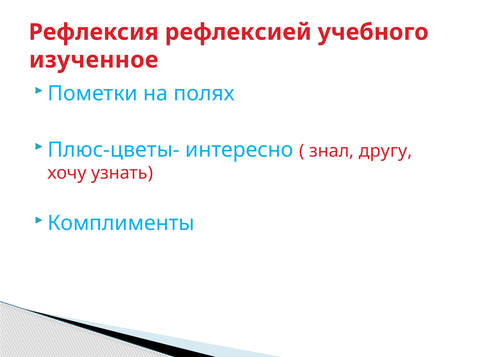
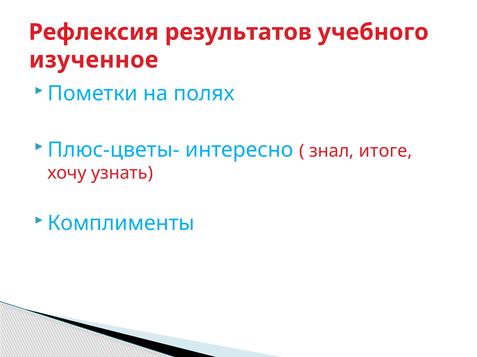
рефлексией: рефлексией -> результатов
другу: другу -> итоге
